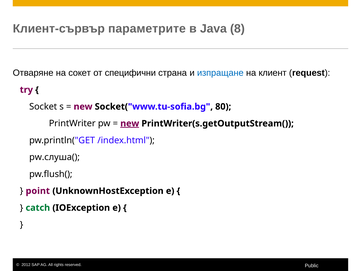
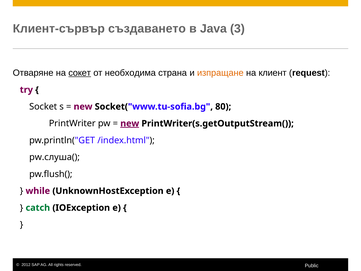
параметрите: параметрите -> създаването
8: 8 -> 3
сокет underline: none -> present
специфични: специфични -> необходима
изпращане colour: blue -> orange
point: point -> while
